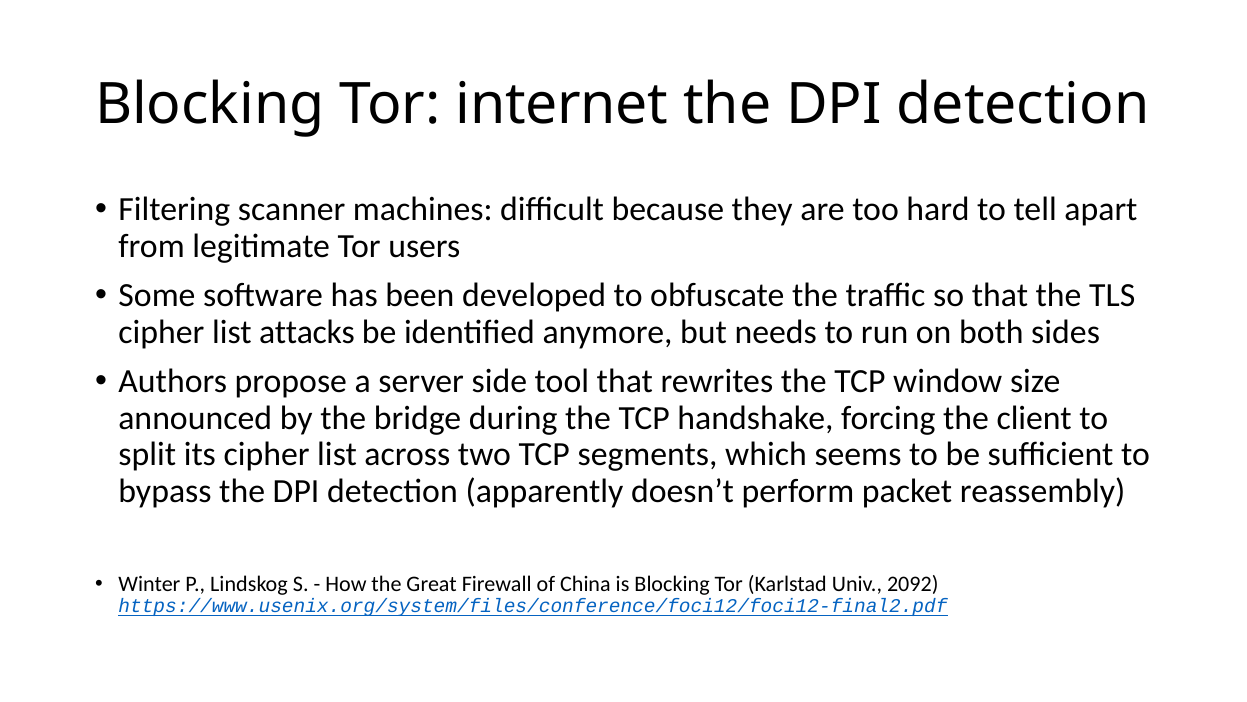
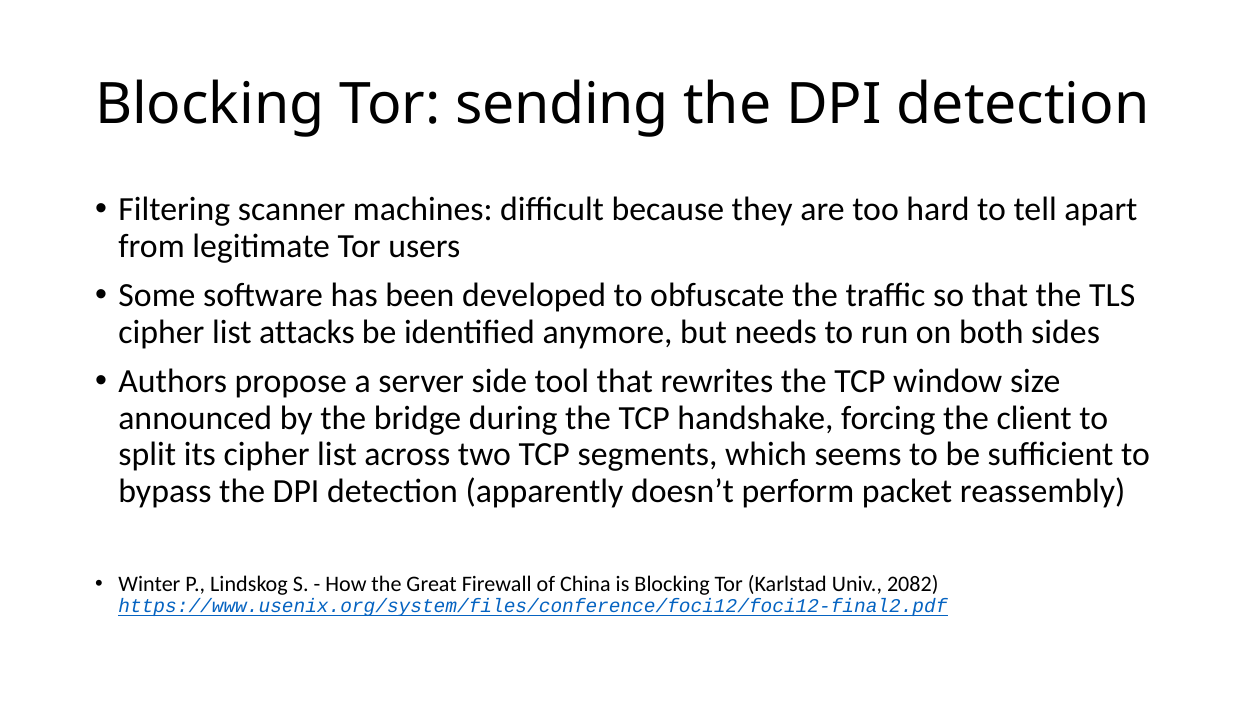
internet: internet -> sending
2092: 2092 -> 2082
